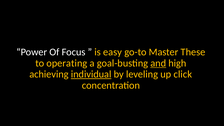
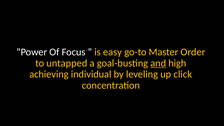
These: These -> Order
operating: operating -> untapped
individual underline: present -> none
